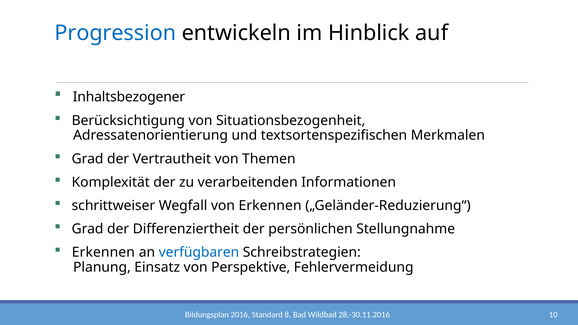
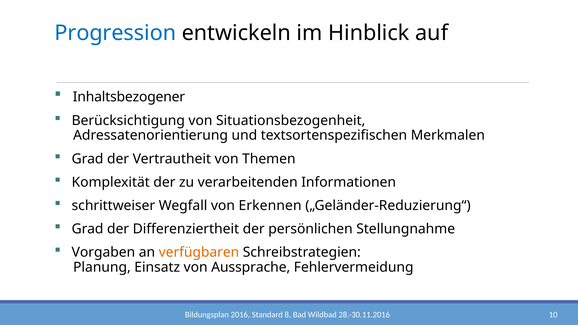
Erkennen at (103, 252): Erkennen -> Vorgaben
verfügbaren colour: blue -> orange
Perspektive: Perspektive -> Aussprache
